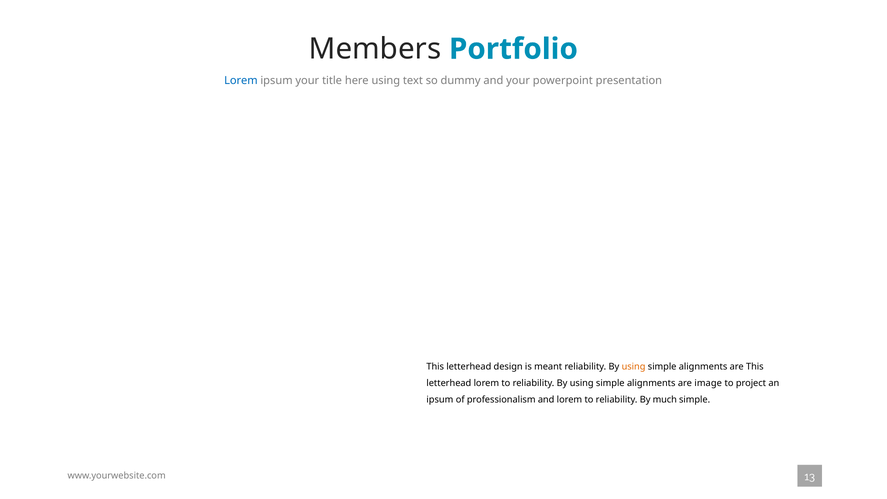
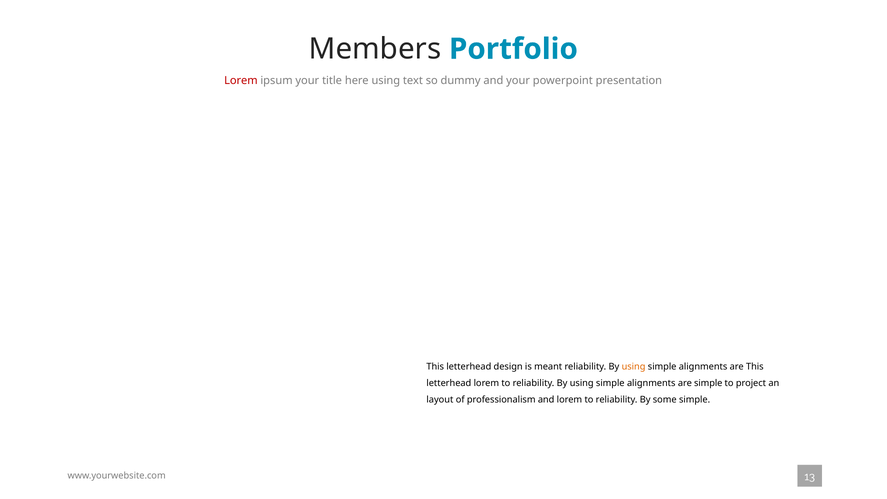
Lorem at (241, 80) colour: blue -> red
are image: image -> simple
ipsum at (440, 400): ipsum -> layout
much: much -> some
